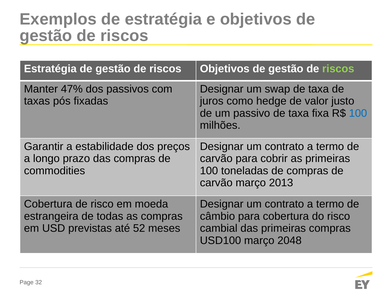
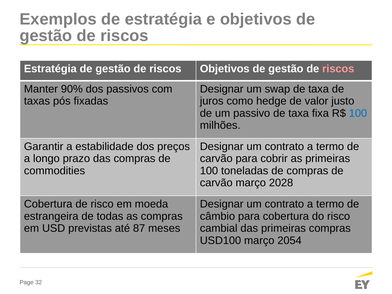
riscos at (338, 69) colour: light green -> pink
47%: 47% -> 90%
2013: 2013 -> 2028
52: 52 -> 87
2048: 2048 -> 2054
